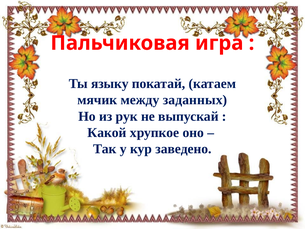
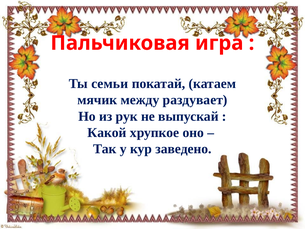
языку: языку -> семьи
заданных: заданных -> раздувает
